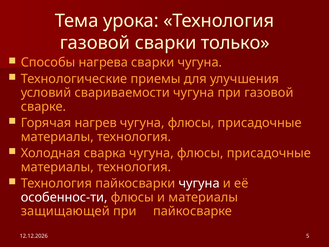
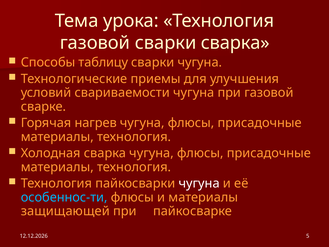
сварки только: только -> сварка
нагрева: нагрева -> таблицу
особеннос-ти colour: white -> light blue
